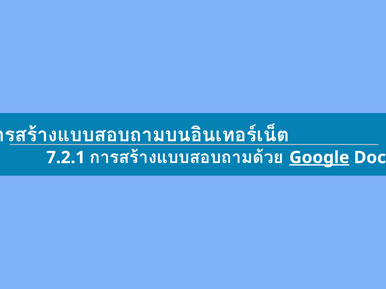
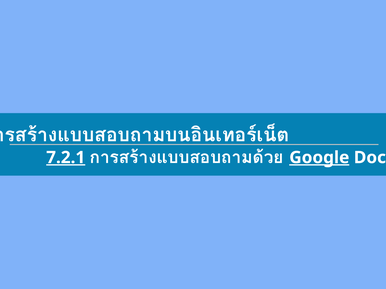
7.2.1 underline: none -> present
